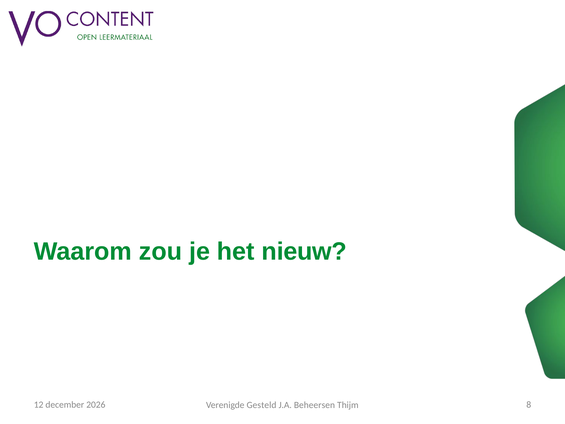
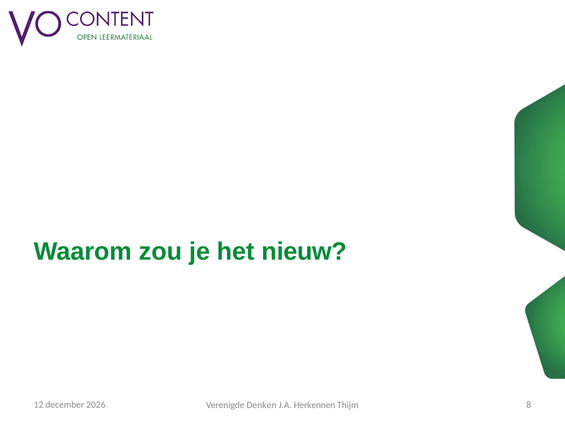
Gesteld: Gesteld -> Denken
Beheersen: Beheersen -> Herkennen
